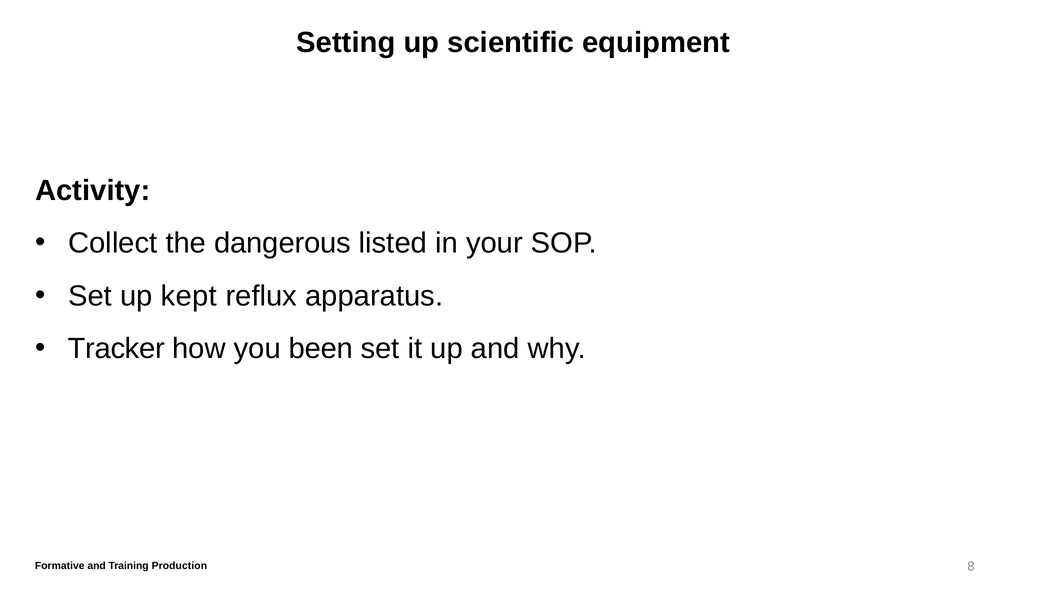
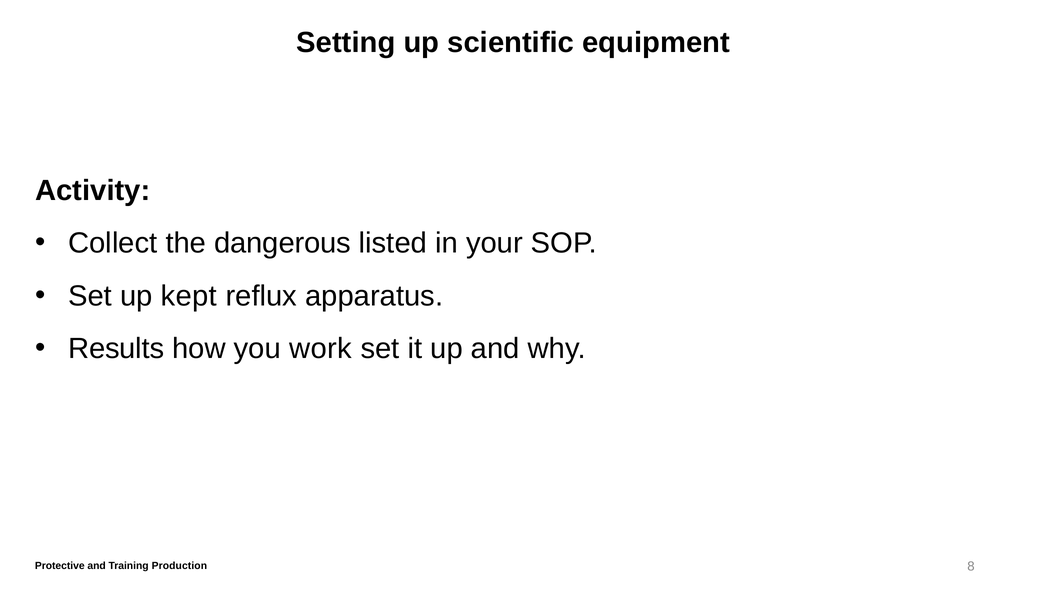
Tracker: Tracker -> Results
been: been -> work
Formative: Formative -> Protective
